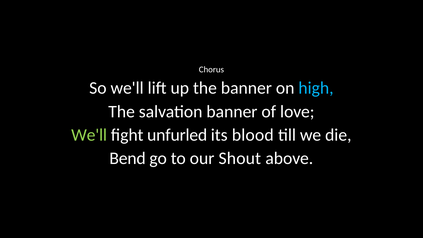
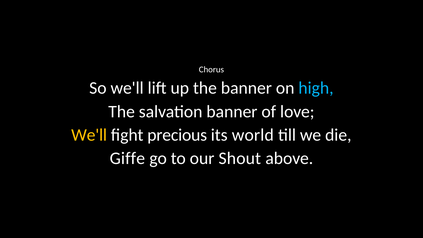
We'll at (89, 135) colour: light green -> yellow
unfurled: unfurled -> precious
blood: blood -> world
Bend: Bend -> Giffe
